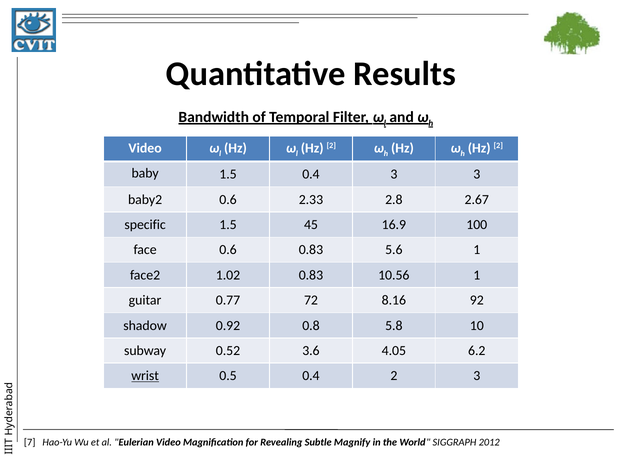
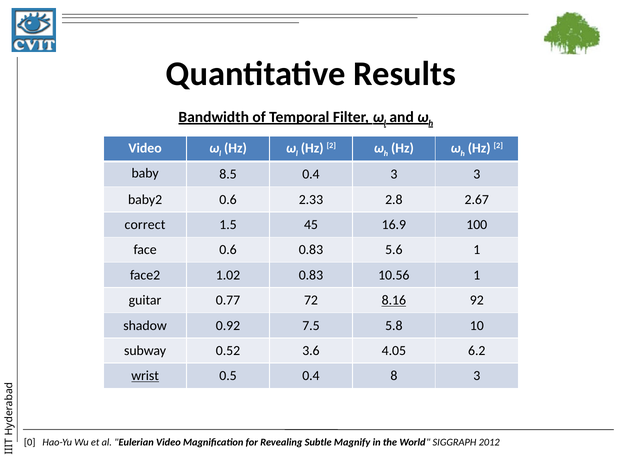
baby 1.5: 1.5 -> 8.5
specific: specific -> correct
8.16 underline: none -> present
0.8: 0.8 -> 7.5
0.4 2: 2 -> 8
7: 7 -> 0
